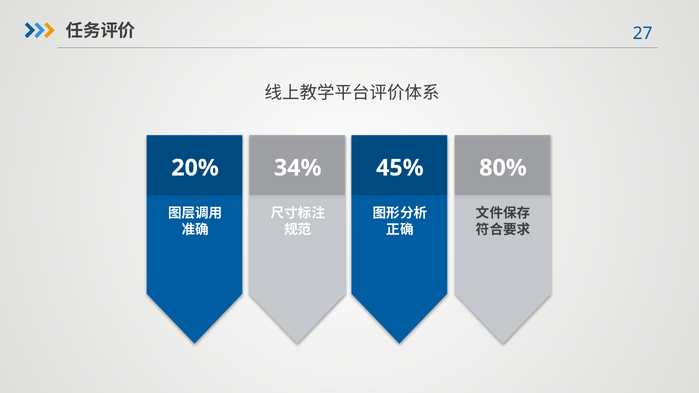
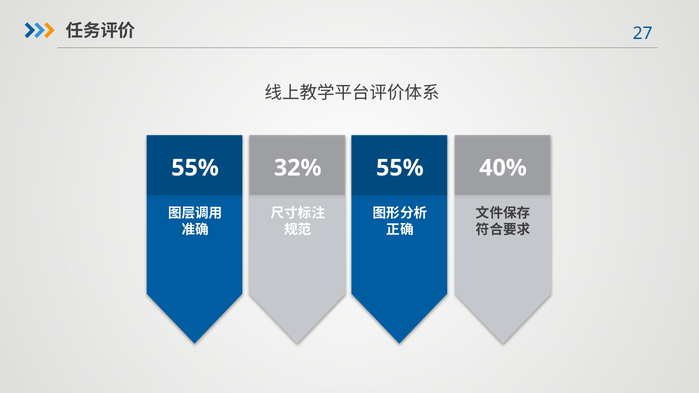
20% at (195, 168): 20% -> 55%
34%: 34% -> 32%
45% at (400, 168): 45% -> 55%
80%: 80% -> 40%
